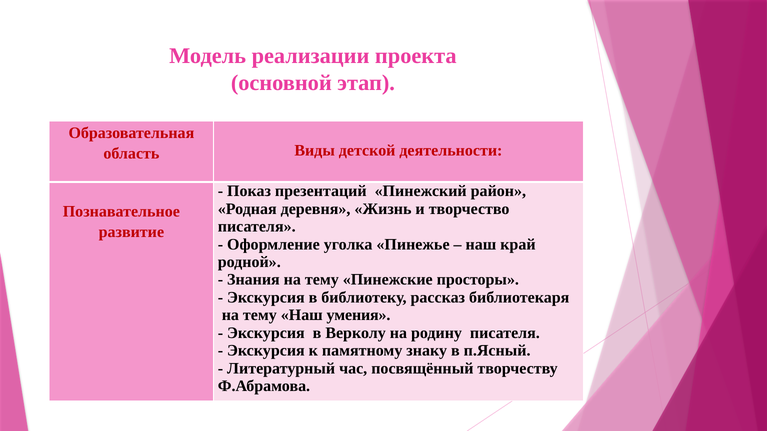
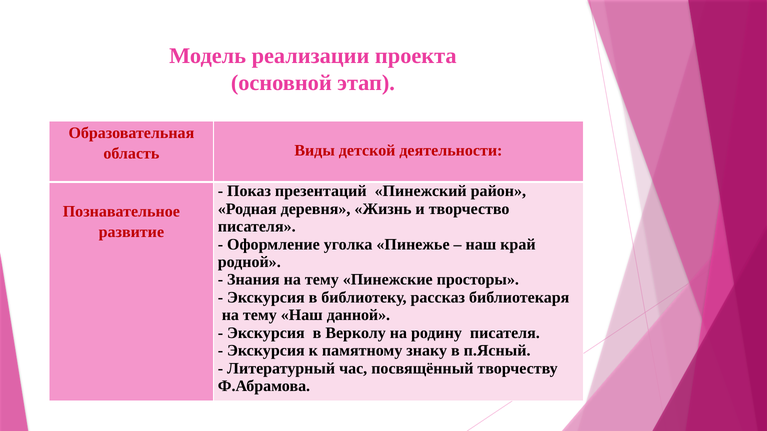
умения: умения -> данной
